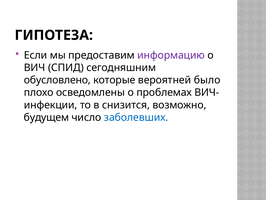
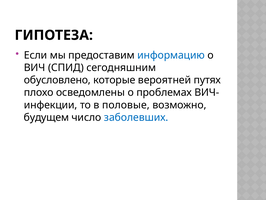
информацию colour: purple -> blue
было: было -> путях
снизится: снизится -> половые
